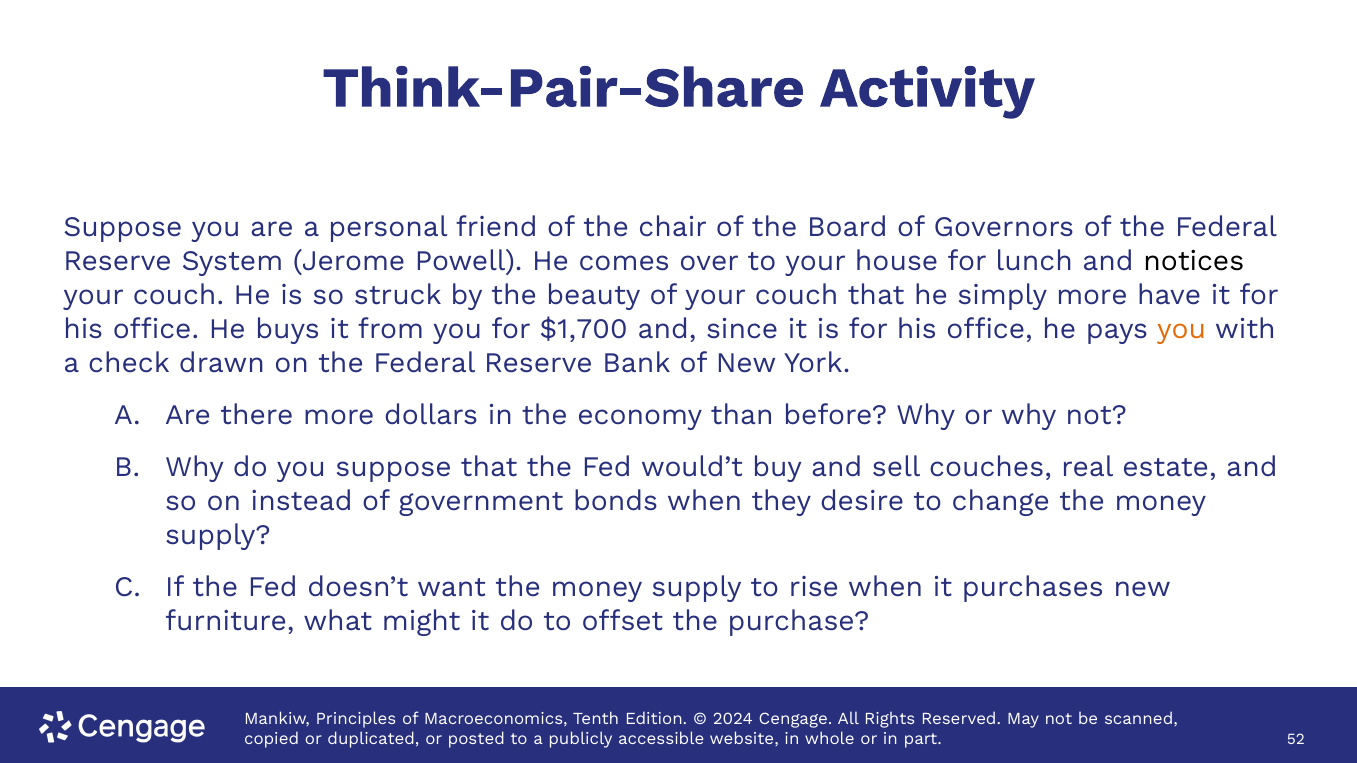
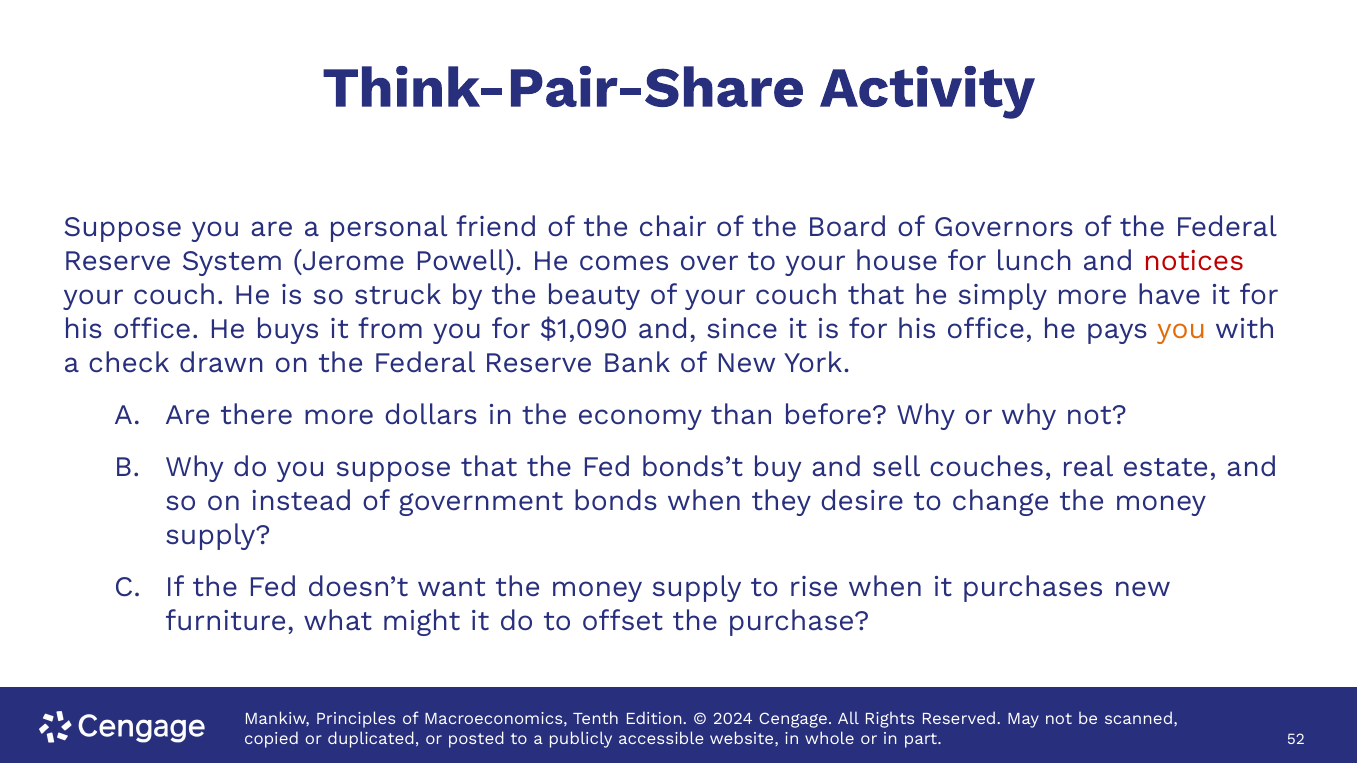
notices colour: black -> red
$1,700: $1,700 -> $1,090
would’t: would’t -> bonds’t
